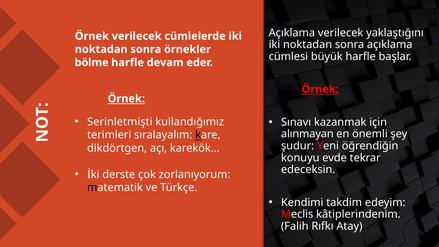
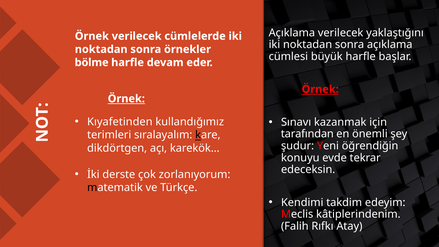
Serinletmişti: Serinletmişti -> Kıyafetinden
alınmayan: alınmayan -> tarafından
